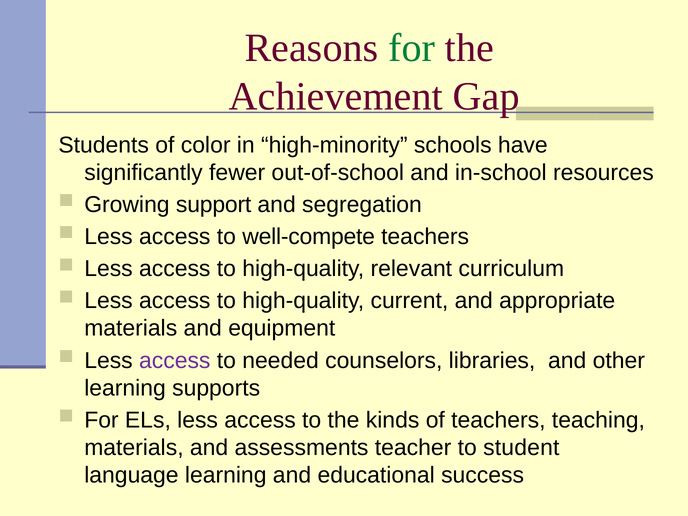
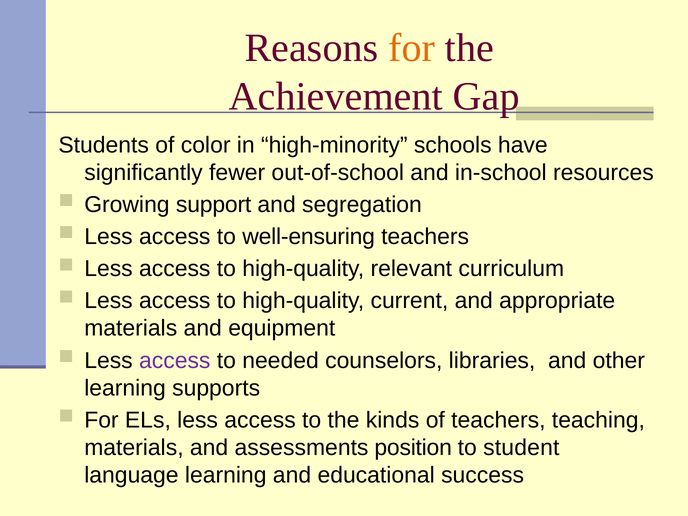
for at (412, 48) colour: green -> orange
well-compete: well-compete -> well-ensuring
teacher: teacher -> position
